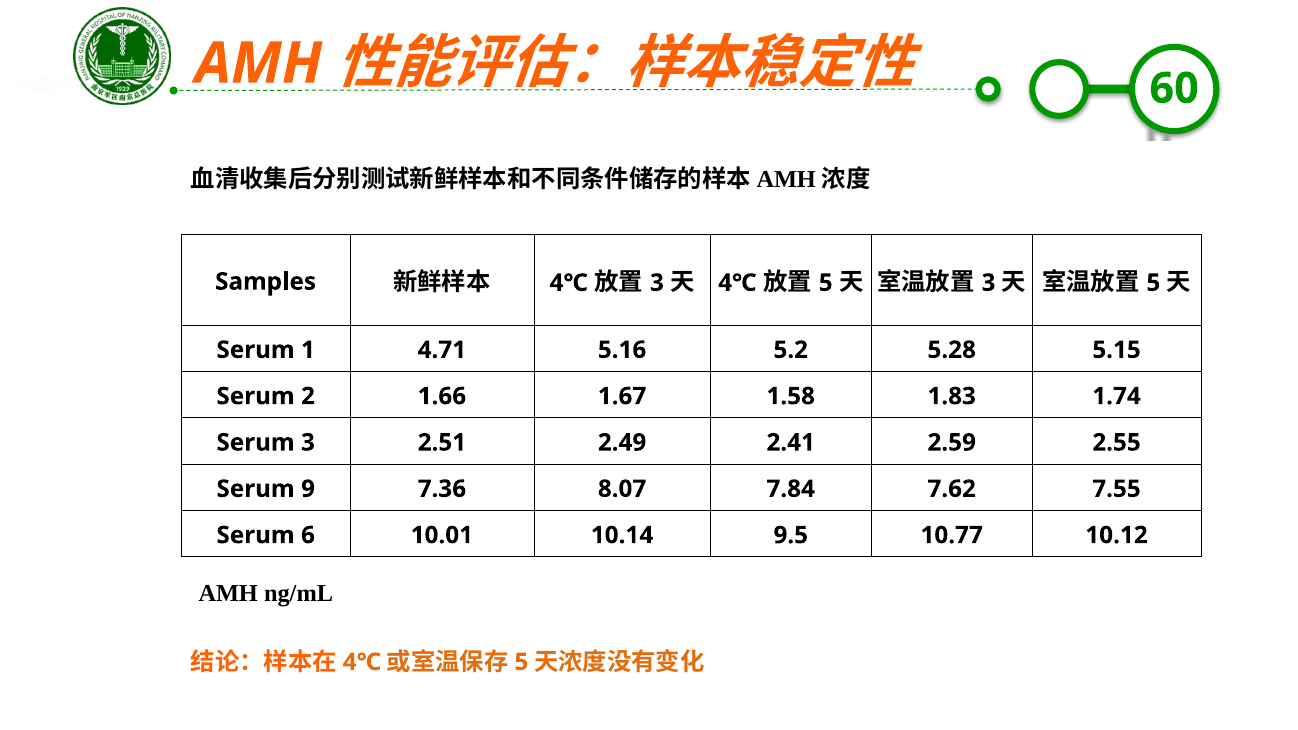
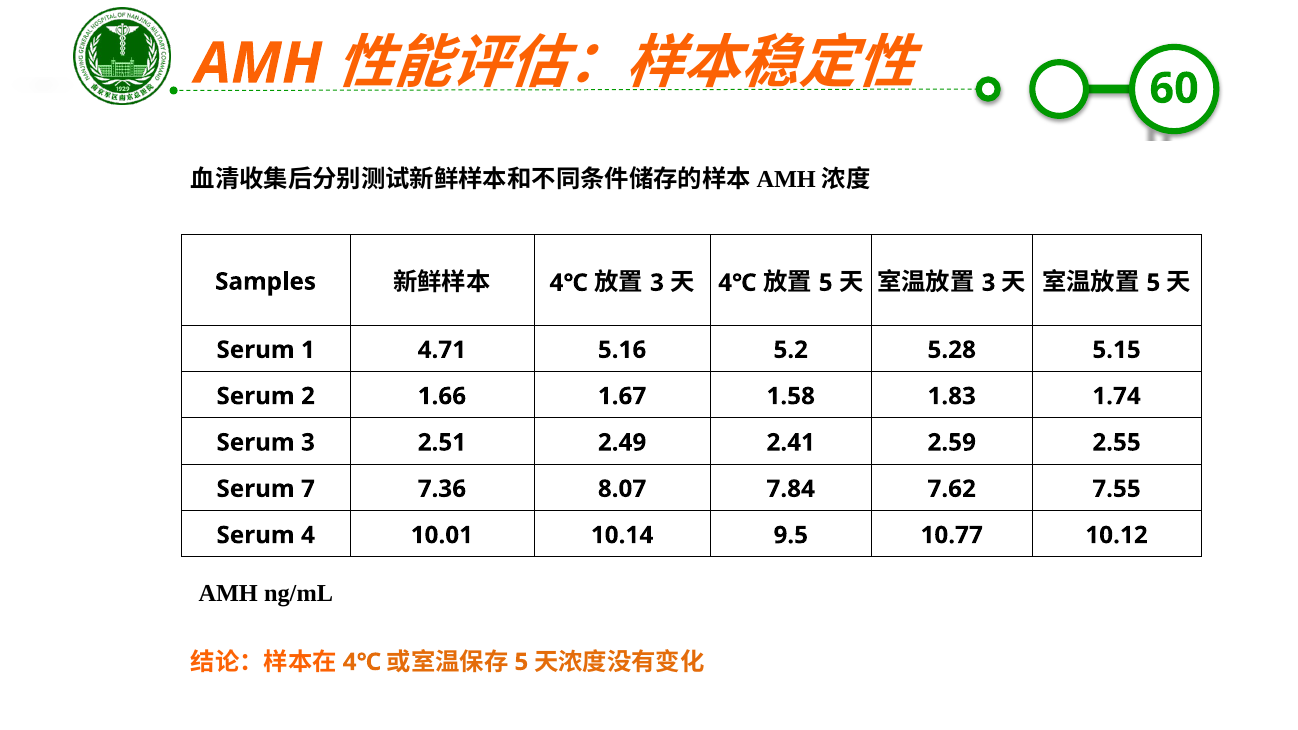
9: 9 -> 7
6: 6 -> 4
